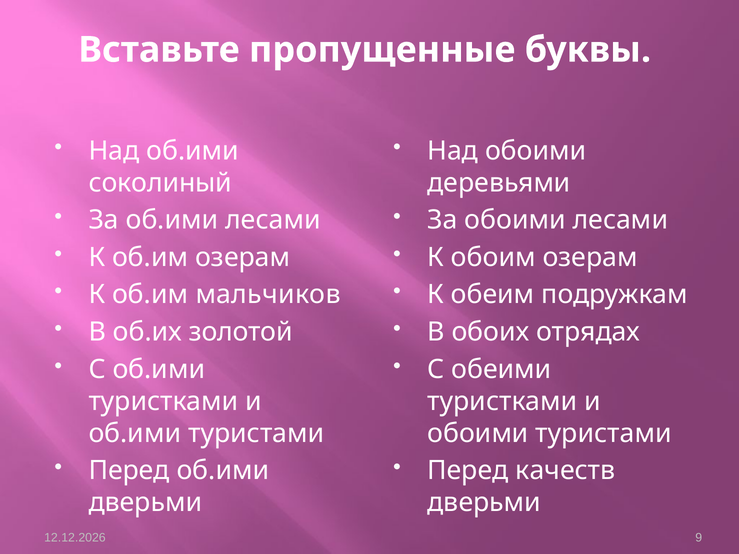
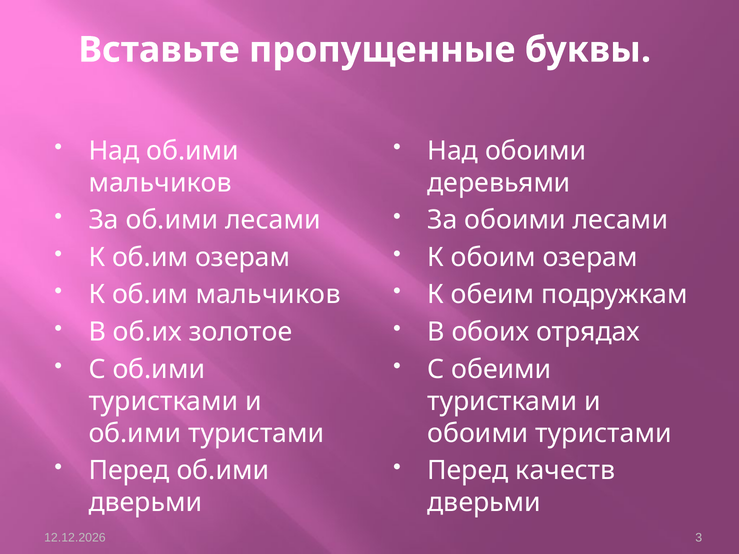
соколиный at (160, 183): соколиный -> мальчиков
золотой: золотой -> золотое
9: 9 -> 3
